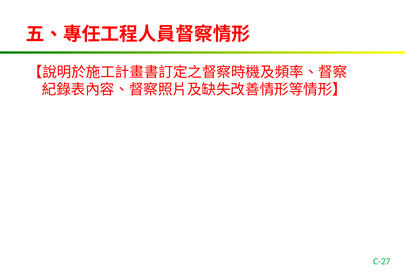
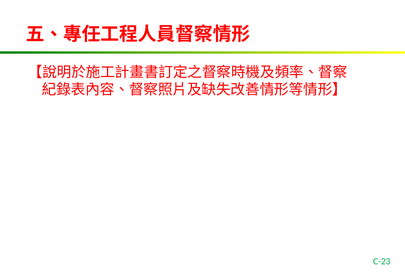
C-27: C-27 -> C-23
